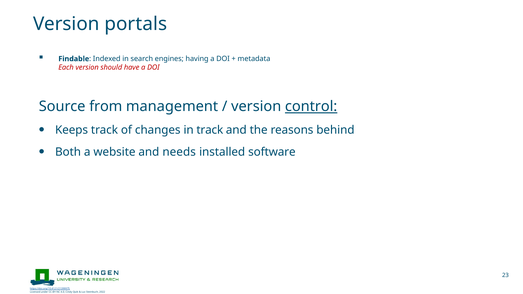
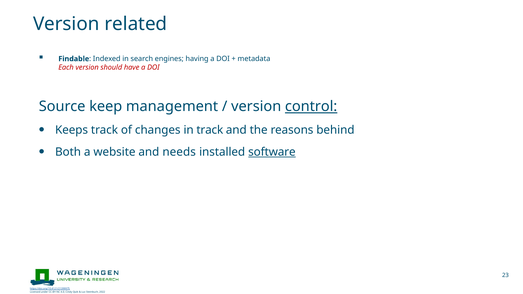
portals: portals -> related
from: from -> keep
software underline: none -> present
